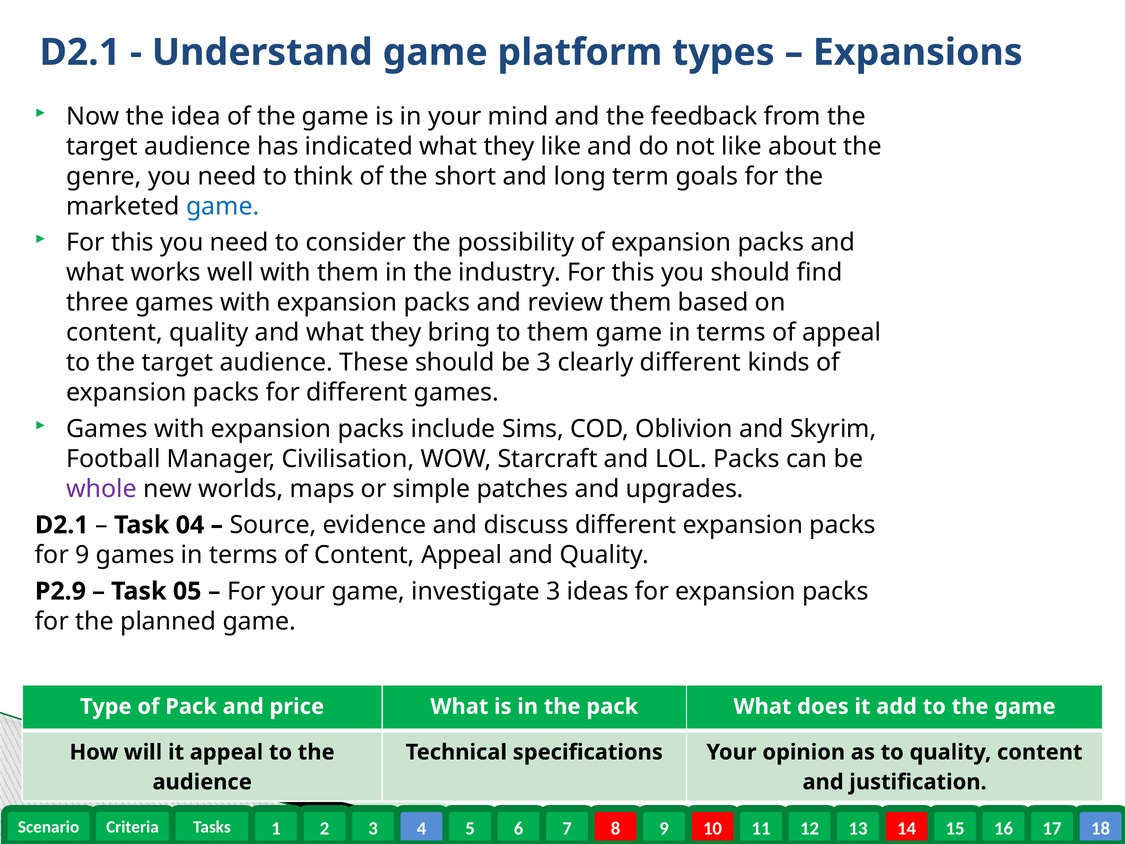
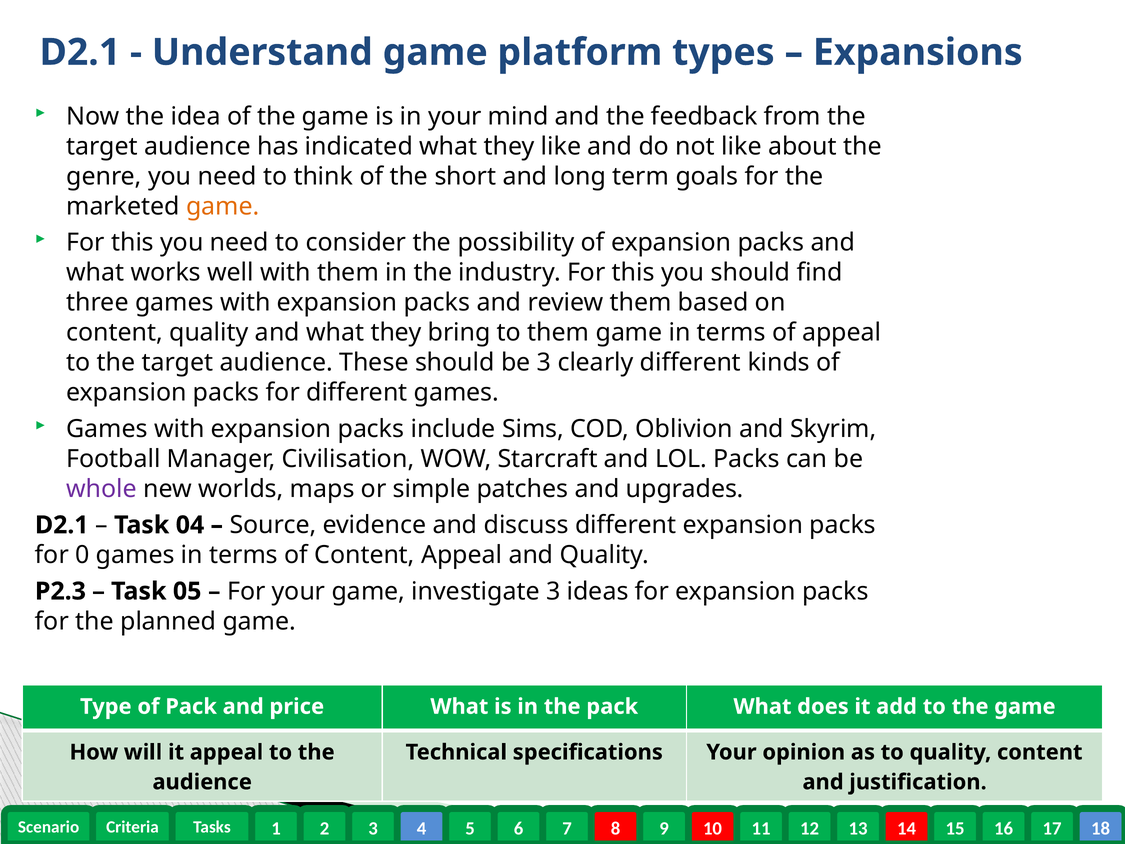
game at (223, 206) colour: blue -> orange
for 9: 9 -> 0
P2.9: P2.9 -> P2.3
